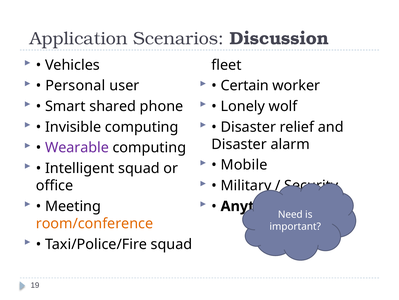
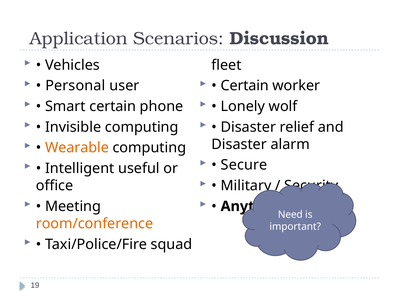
Smart shared: shared -> certain
Wearable colour: purple -> orange
Mobile: Mobile -> Secure
Intelligent squad: squad -> useful
